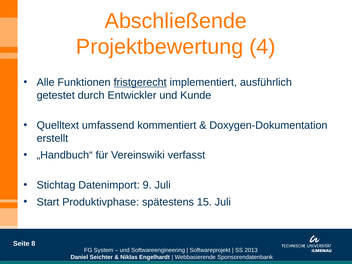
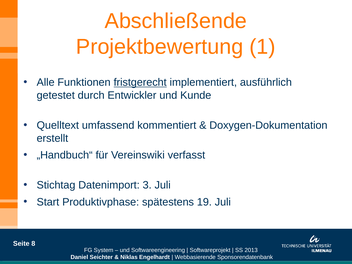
4: 4 -> 1
9: 9 -> 3
15: 15 -> 19
